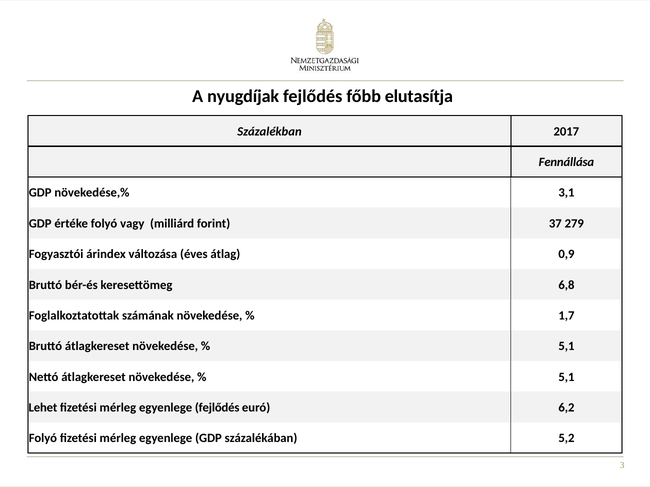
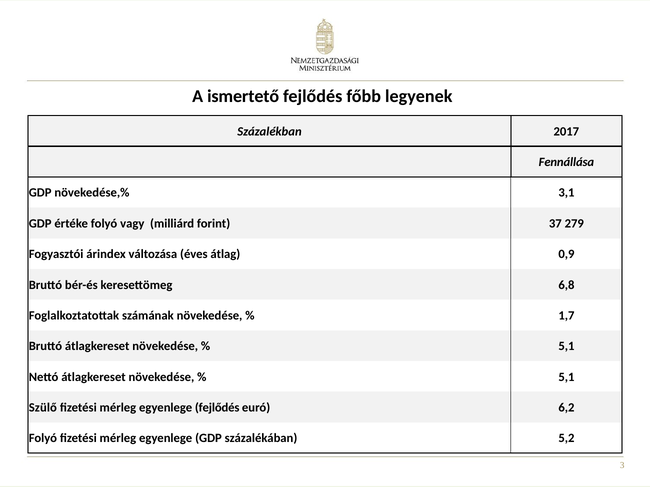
nyugdíjak: nyugdíjak -> ismertető
elutasítja: elutasítja -> legyenek
Lehet: Lehet -> Szülő
